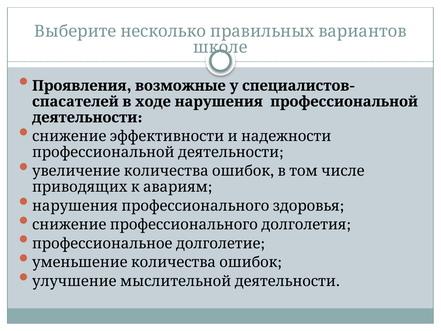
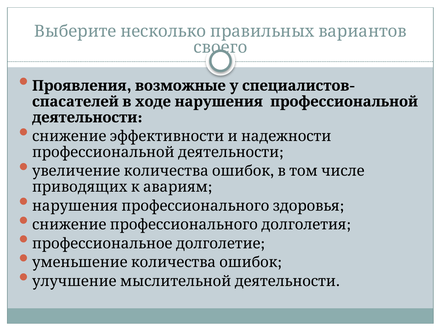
школе: школе -> своего
